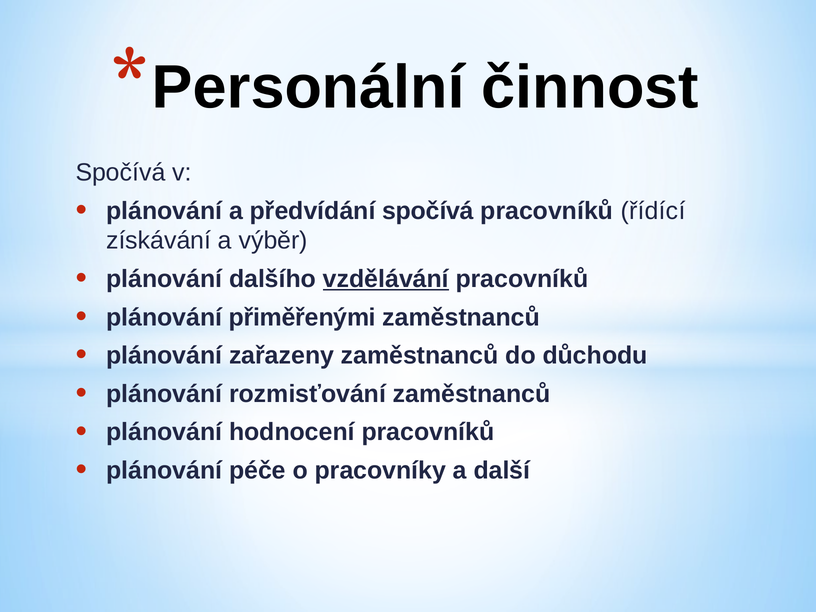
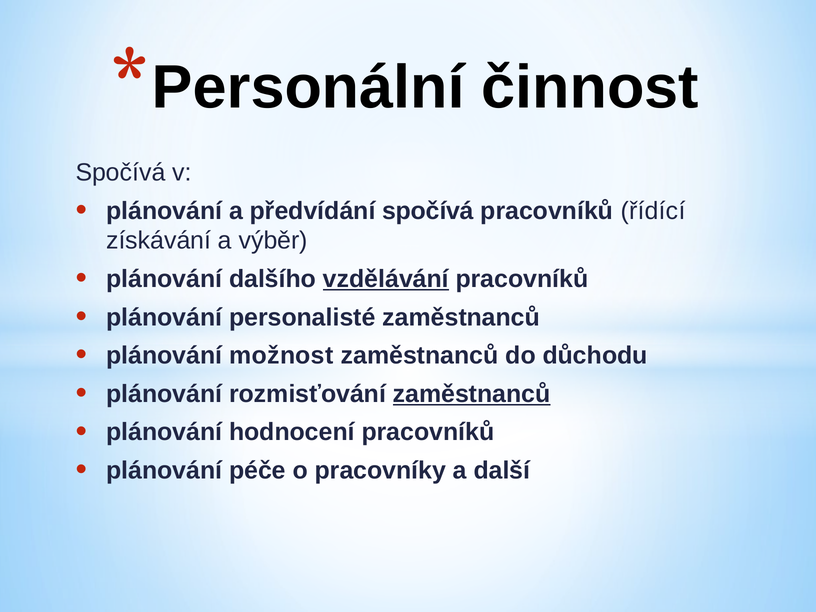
přiměřenými: přiměřenými -> personalisté
zařazeny: zařazeny -> možnost
zaměstnanců at (472, 394) underline: none -> present
